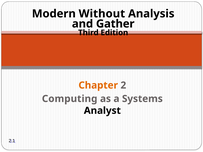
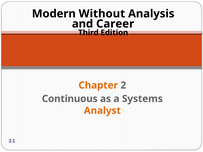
Gather: Gather -> Career
Computing: Computing -> Continuous
Analyst colour: black -> orange
